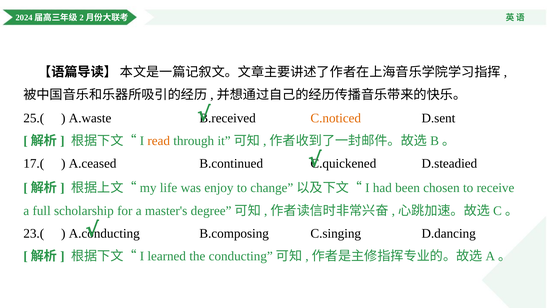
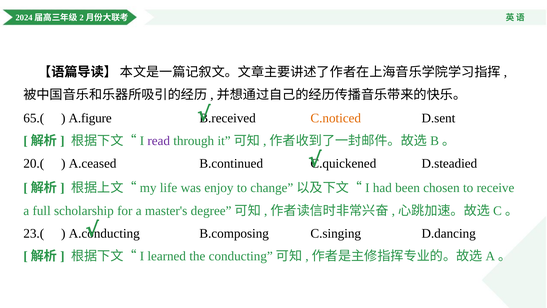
25.(: 25.( -> 65.(
A.waste: A.waste -> A.figure
read colour: orange -> purple
17.(: 17.( -> 20.(
